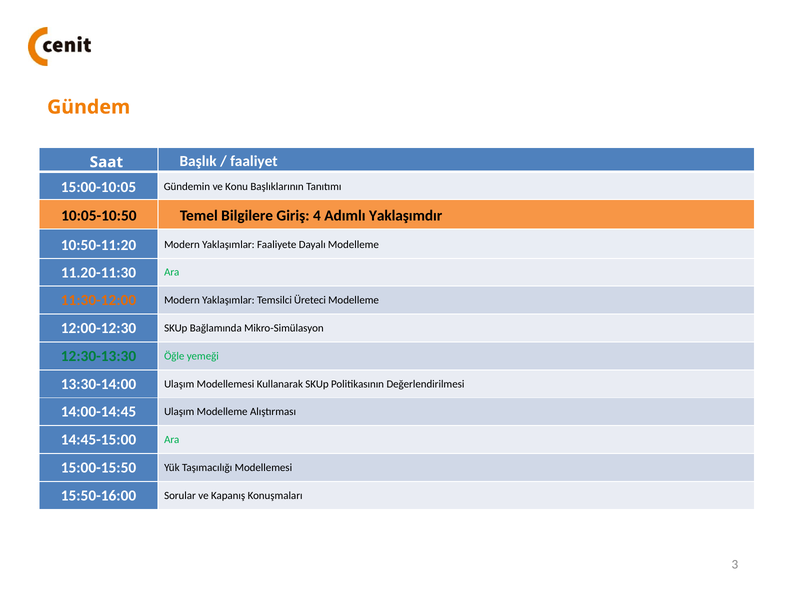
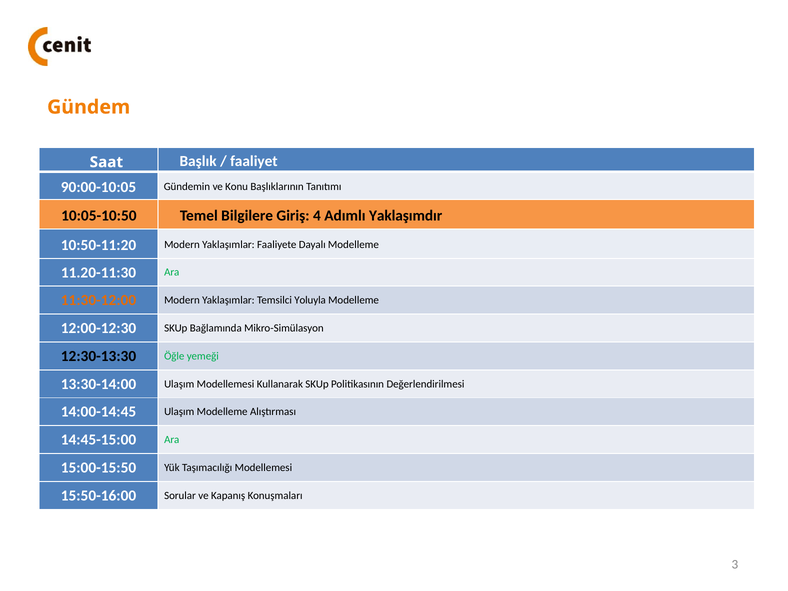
15:00-10:05: 15:00-10:05 -> 90:00-10:05
Üreteci: Üreteci -> Yoluyla
12:30-13:30 colour: green -> black
